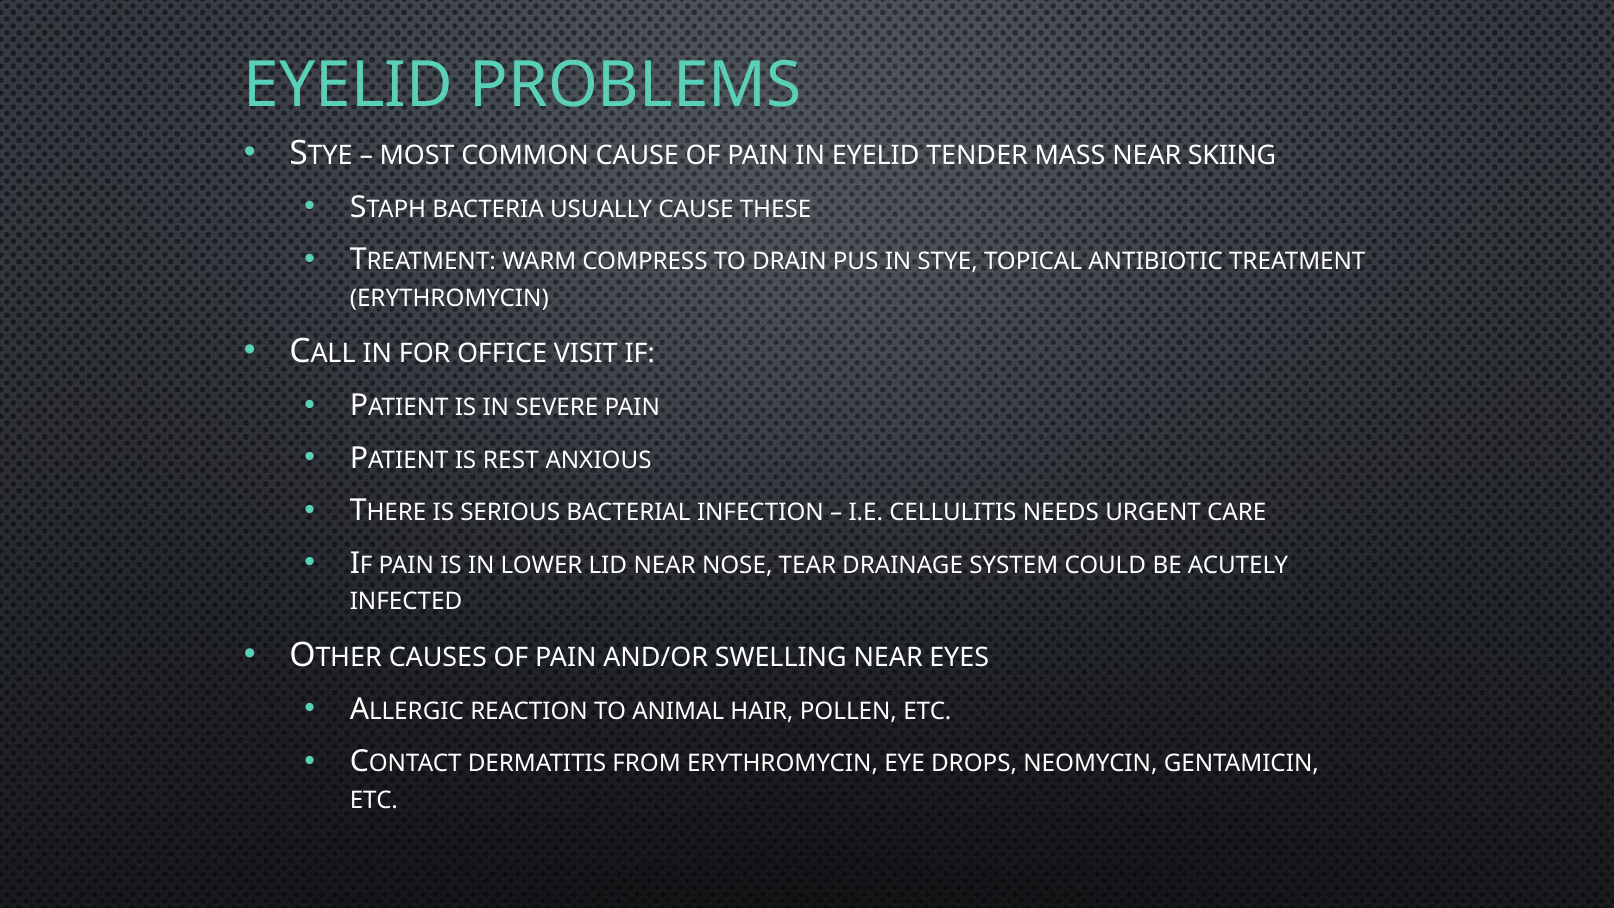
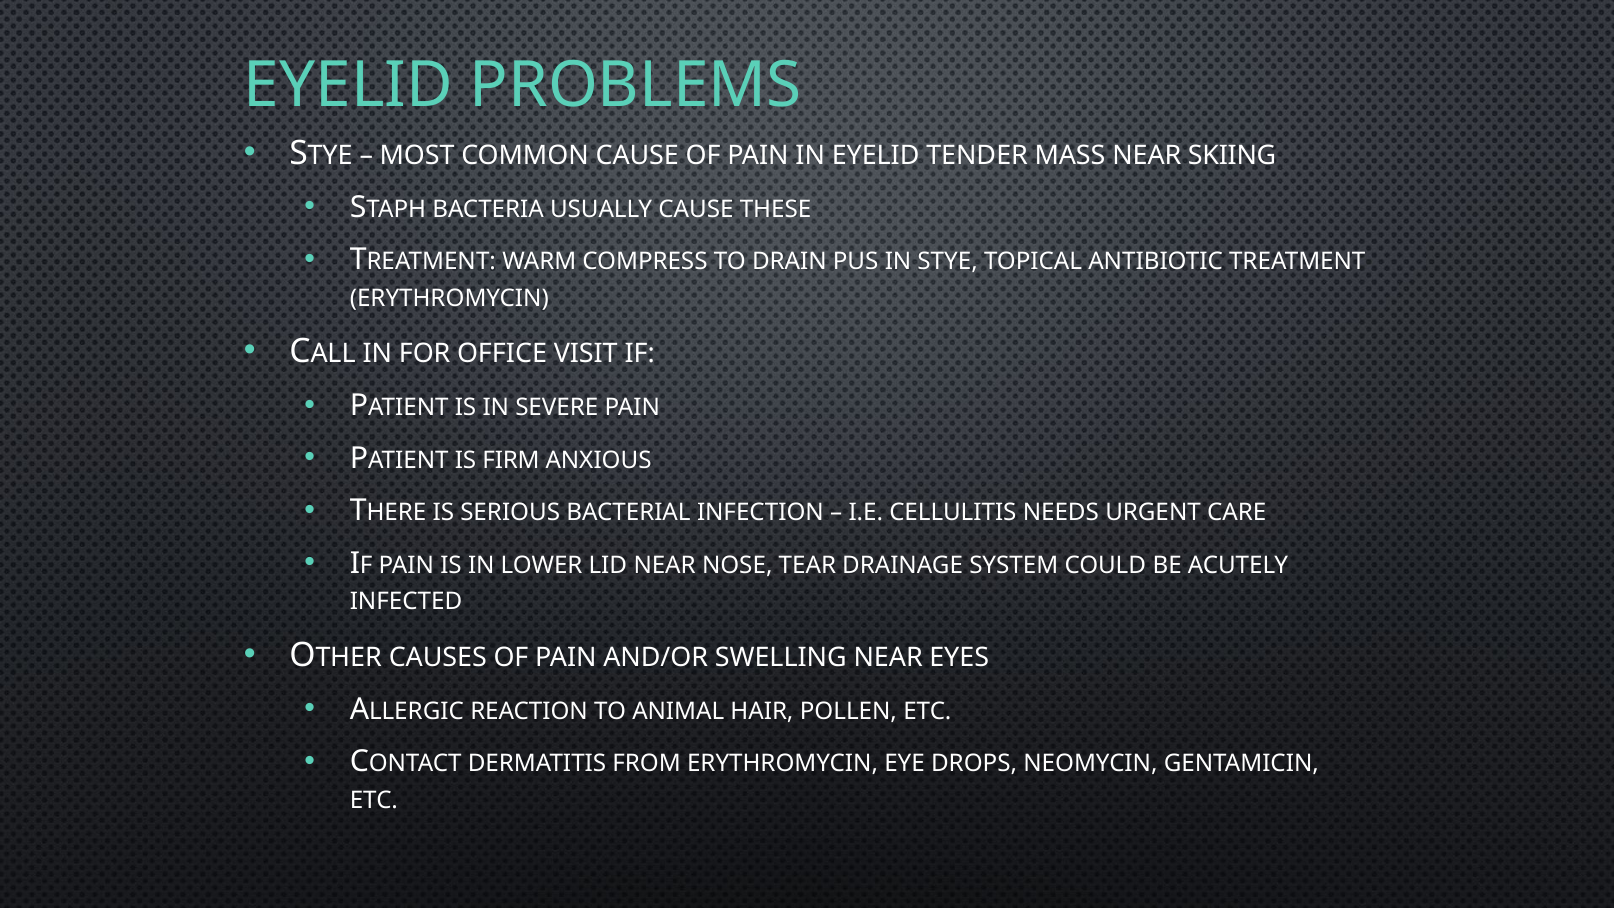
REST: REST -> FIRM
